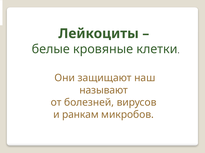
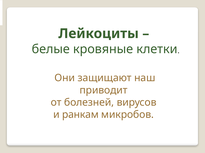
называют: называют -> приводит
